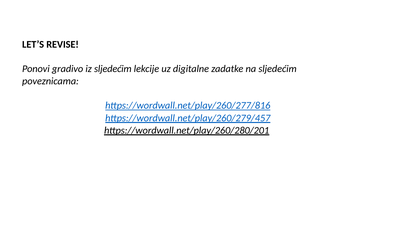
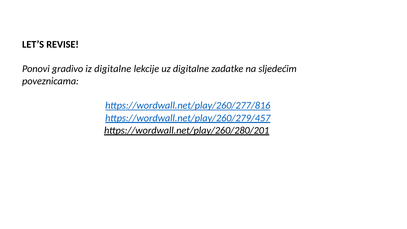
iz sljedećim: sljedećim -> digitalne
